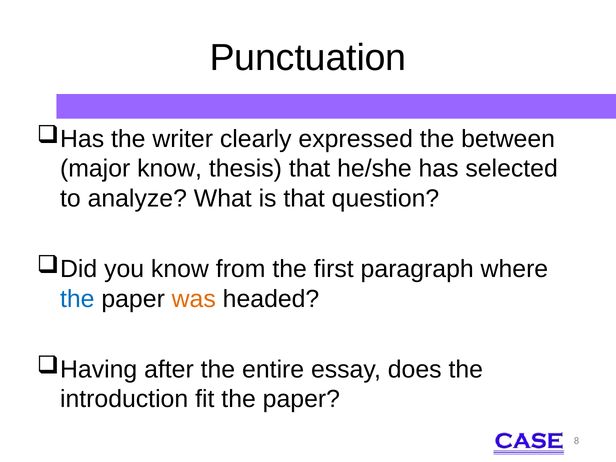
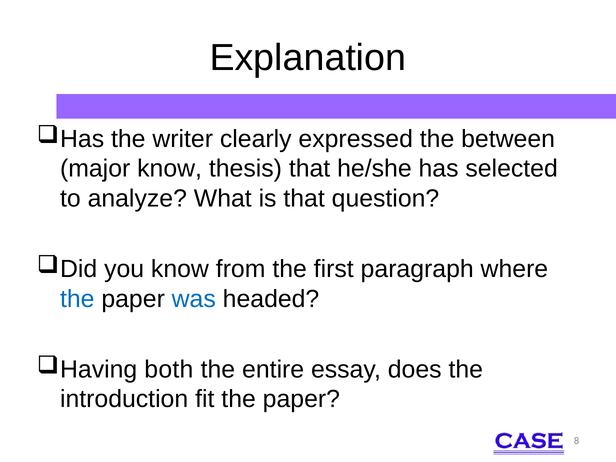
Punctuation: Punctuation -> Explanation
was colour: orange -> blue
after: after -> both
